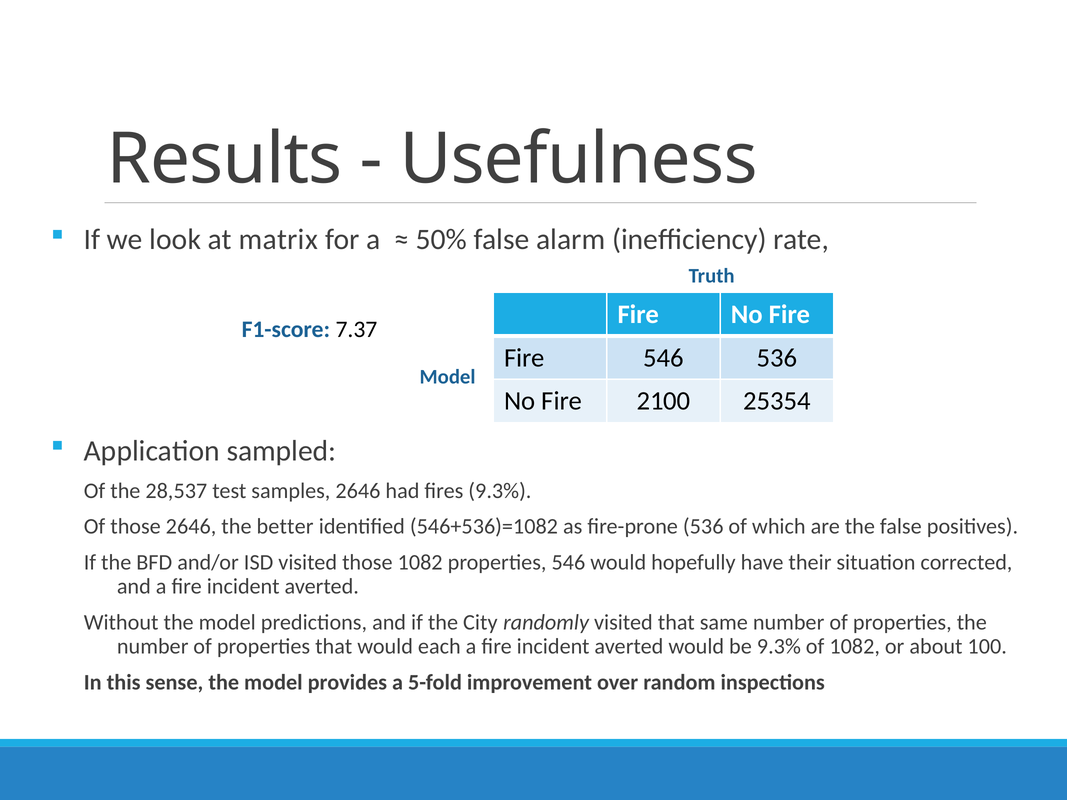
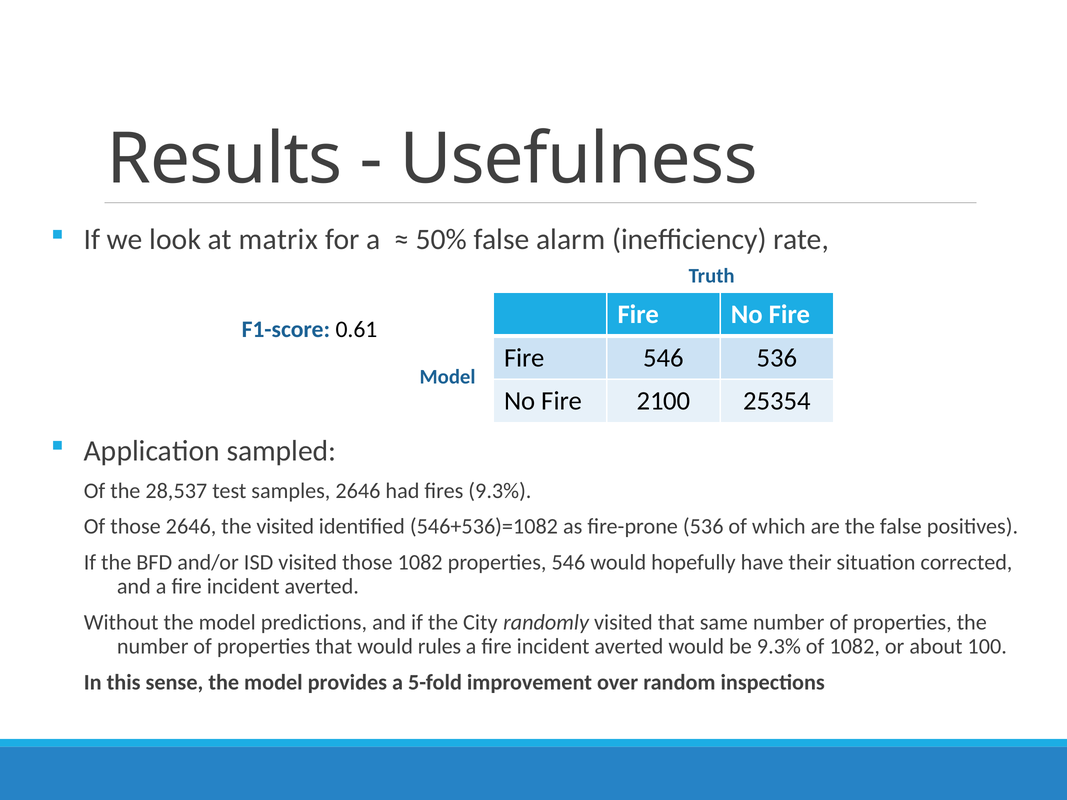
7.37: 7.37 -> 0.61
the better: better -> visited
each: each -> rules
